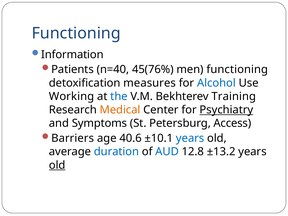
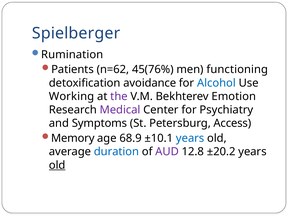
Functioning at (76, 33): Functioning -> Spielberger
Information: Information -> Rumination
n=40: n=40 -> n=62
measures: measures -> avoidance
the colour: blue -> purple
Training: Training -> Emotion
Medical colour: orange -> purple
Psychiatry underline: present -> none
Barriers: Barriers -> Memory
40.6: 40.6 -> 68.9
AUD colour: blue -> purple
±13.2: ±13.2 -> ±20.2
